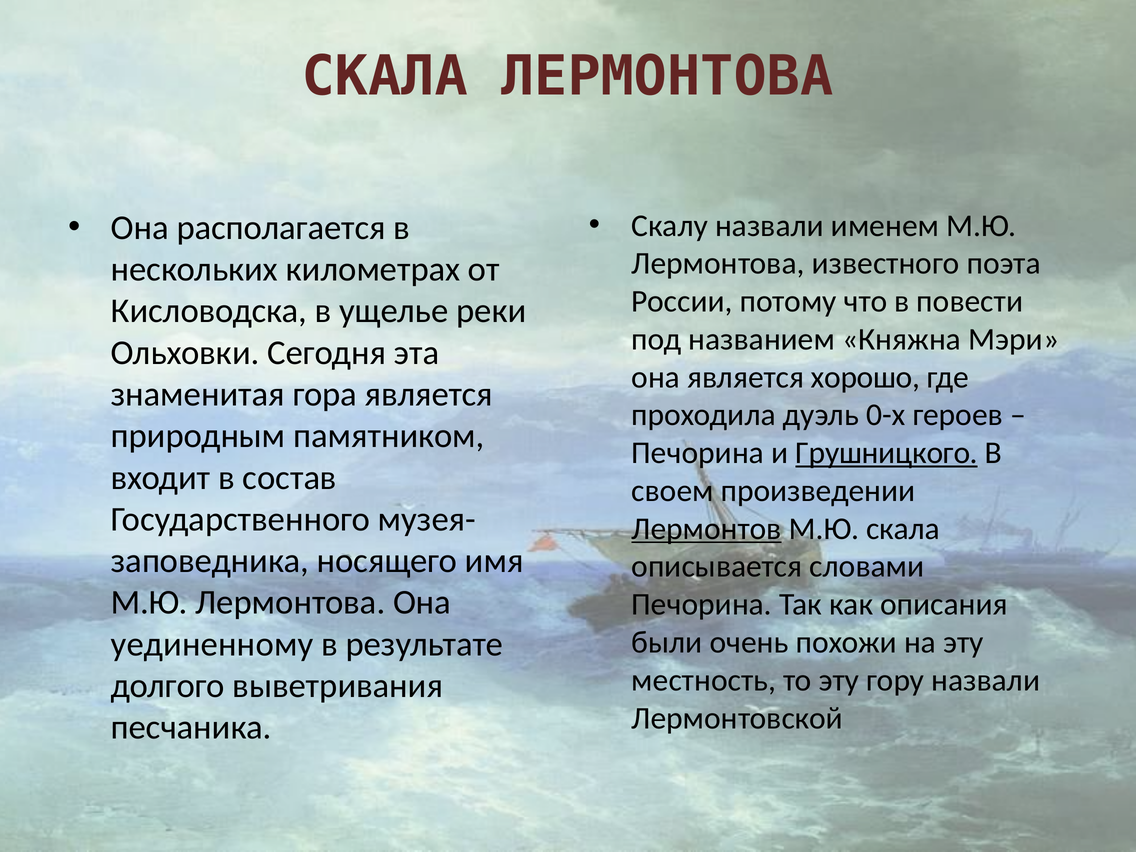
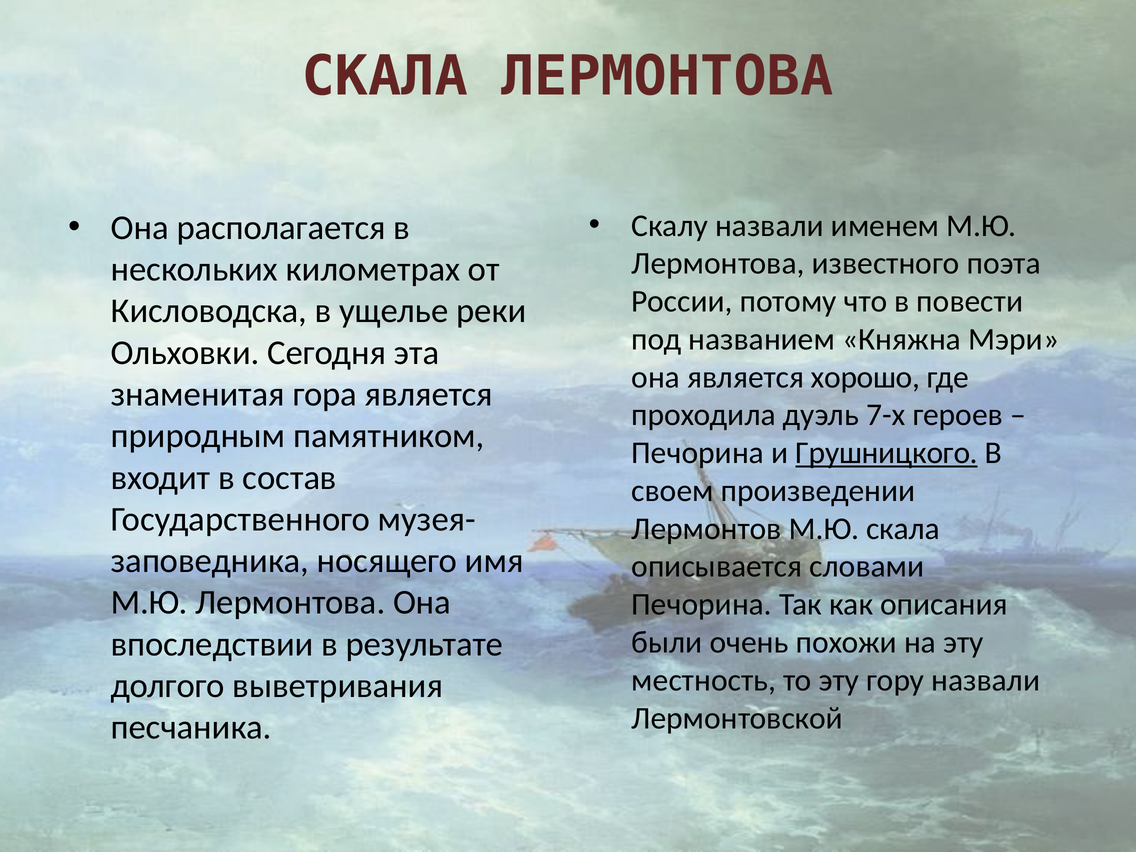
0-х: 0-х -> 7-х
Лермонтов underline: present -> none
уединенному: уединенному -> впоследствии
